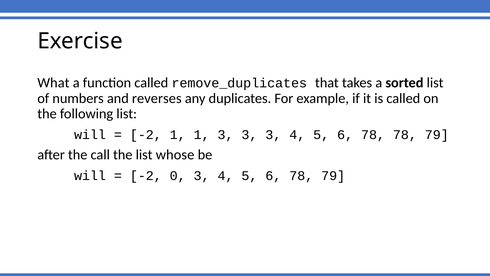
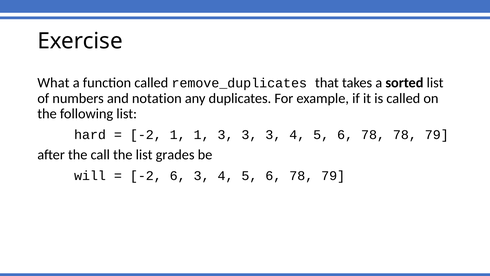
reverses: reverses -> notation
will at (90, 134): will -> hard
whose: whose -> grades
-2 0: 0 -> 6
